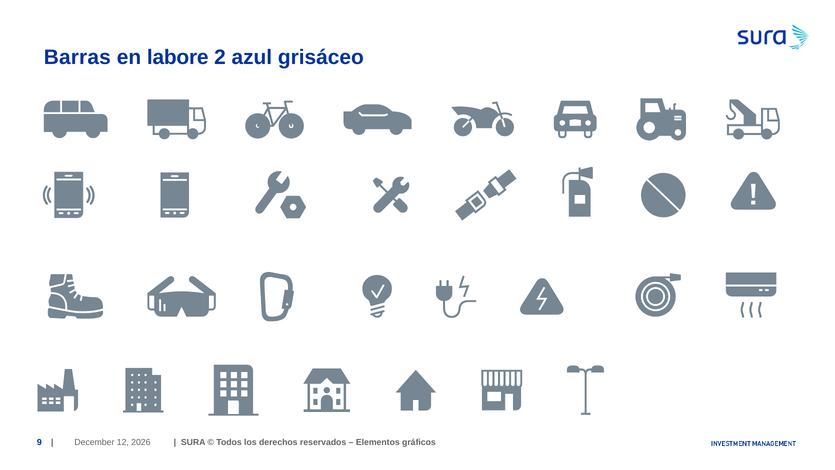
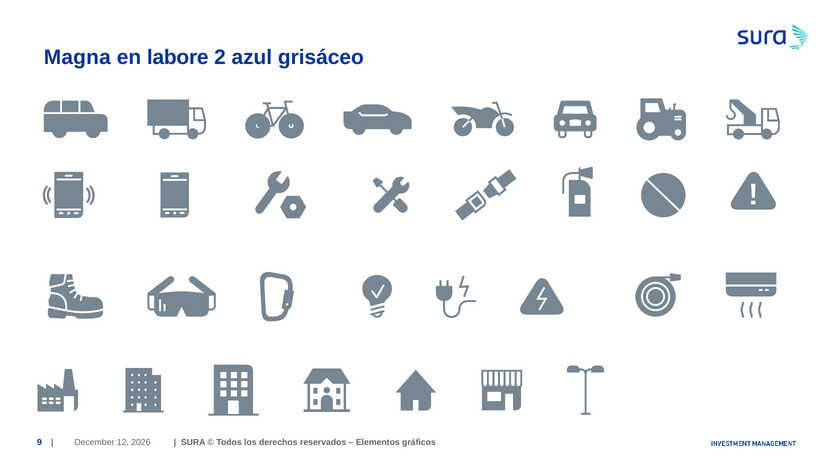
Barras: Barras -> Magna
